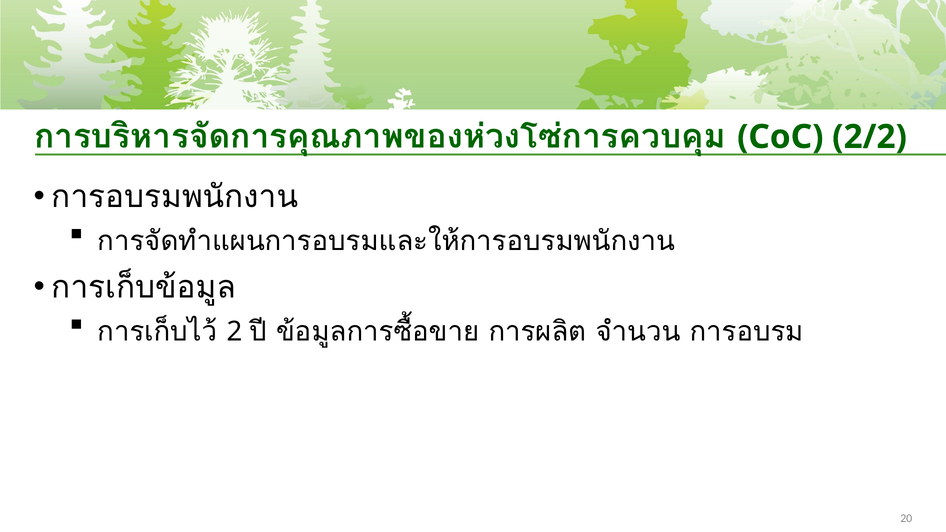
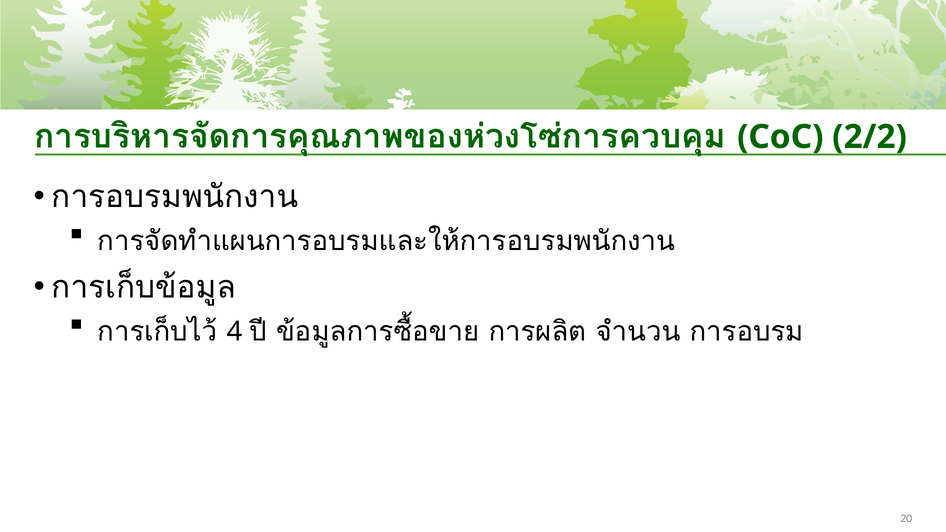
2: 2 -> 4
